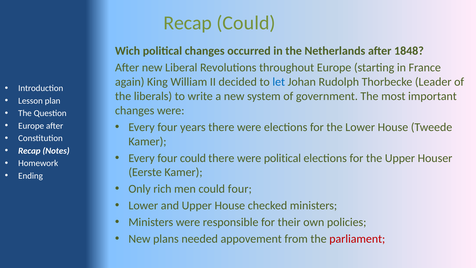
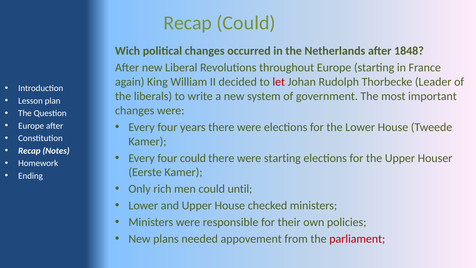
let colour: blue -> red
were political: political -> starting
could four: four -> until
